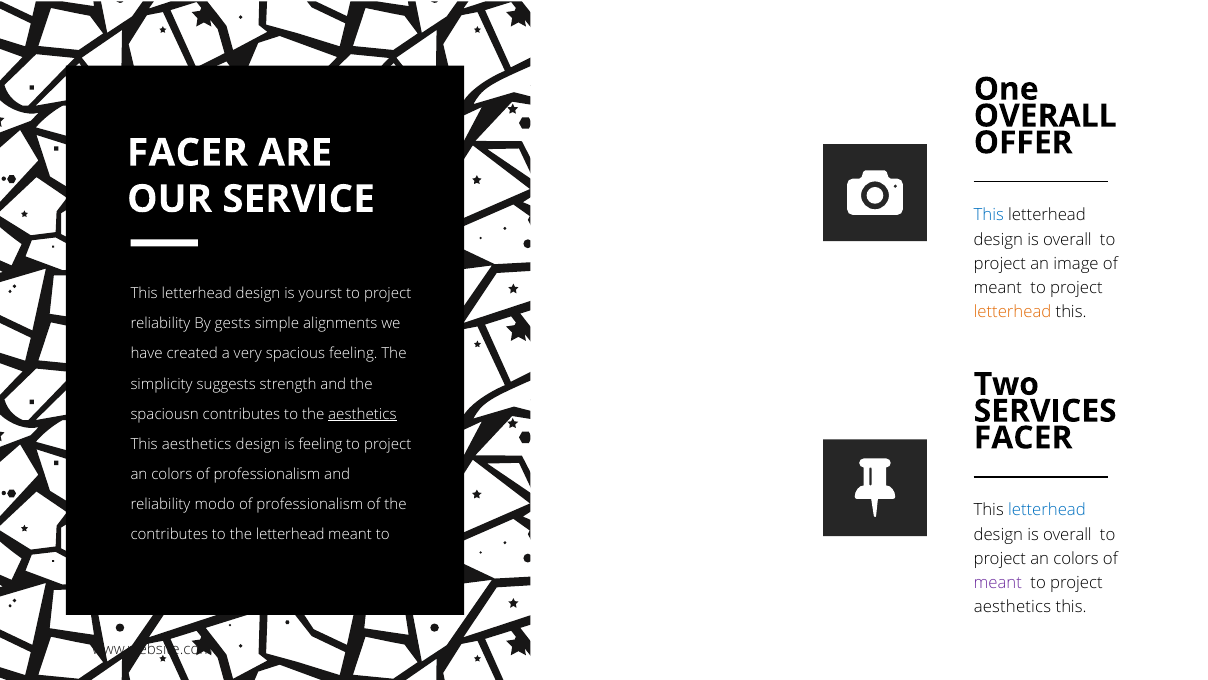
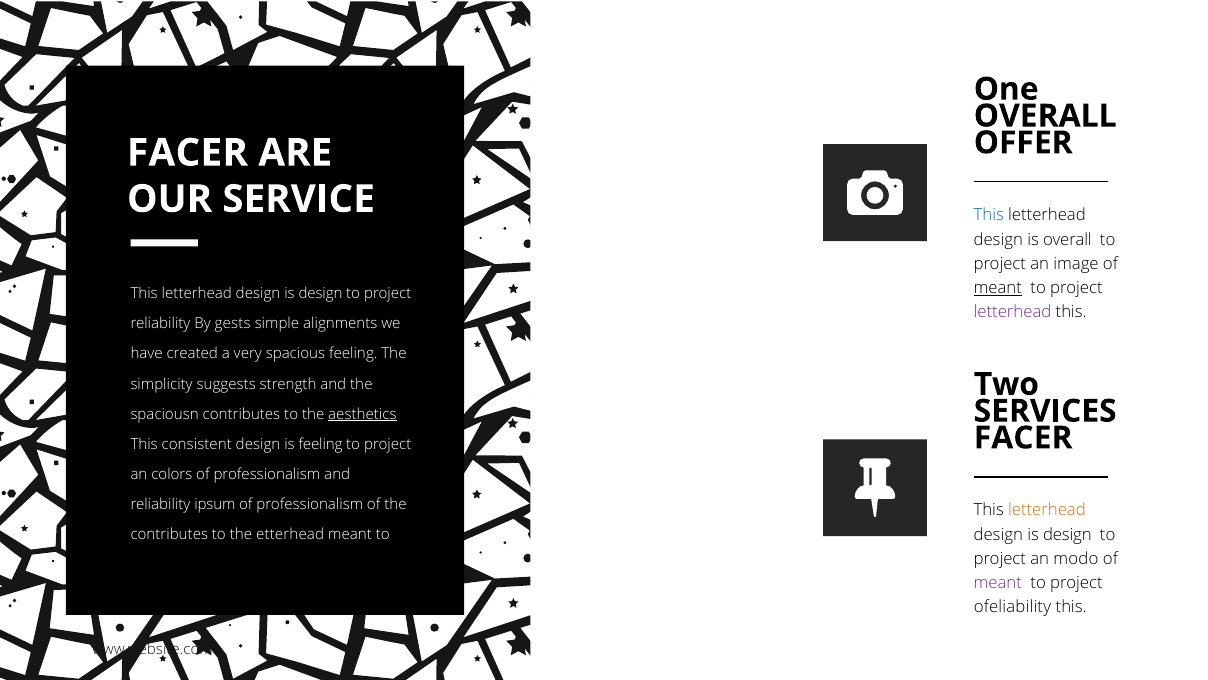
meant at (998, 288) underline: none -> present
yourst at (320, 293): yourst -> design
letterhead at (1013, 312) colour: orange -> purple
This aesthetics: aesthetics -> consistent
modo: modo -> ipsum
letterhead at (1047, 510) colour: blue -> orange
overall at (1067, 534): overall -> design
the letterhead: letterhead -> etterhead
colors at (1076, 558): colors -> modo
aesthetics at (1012, 607): aesthetics -> ofeliability
